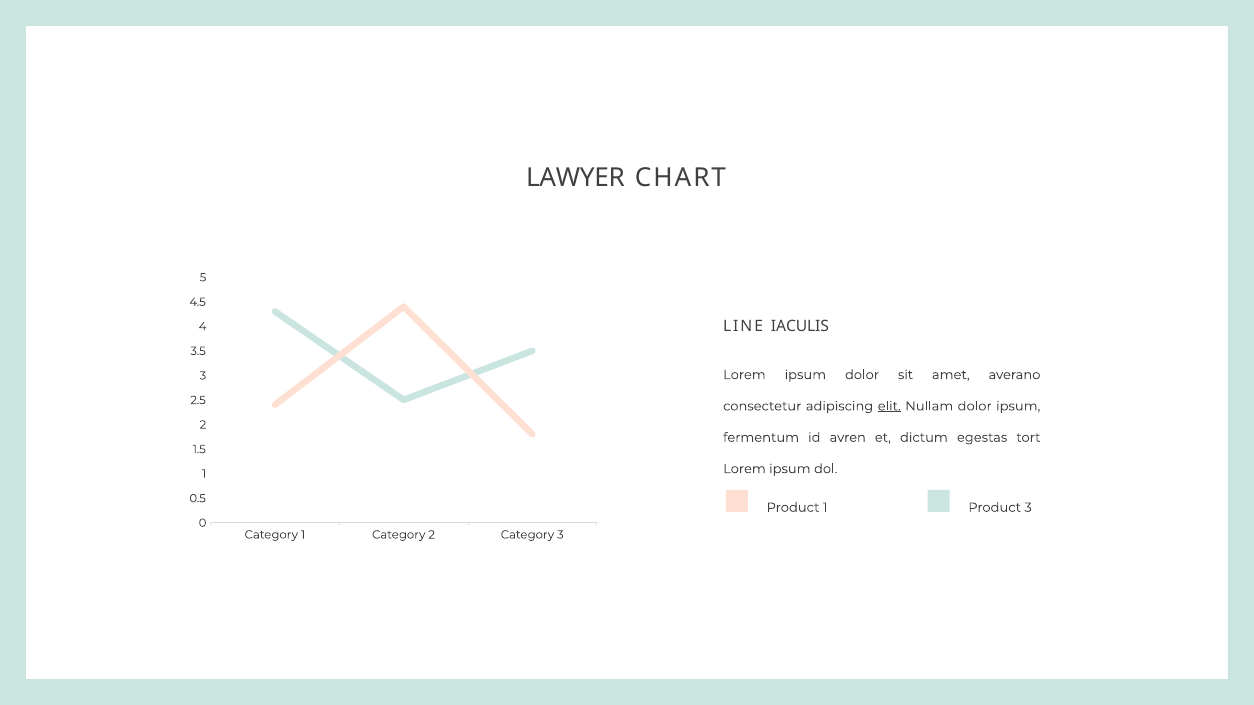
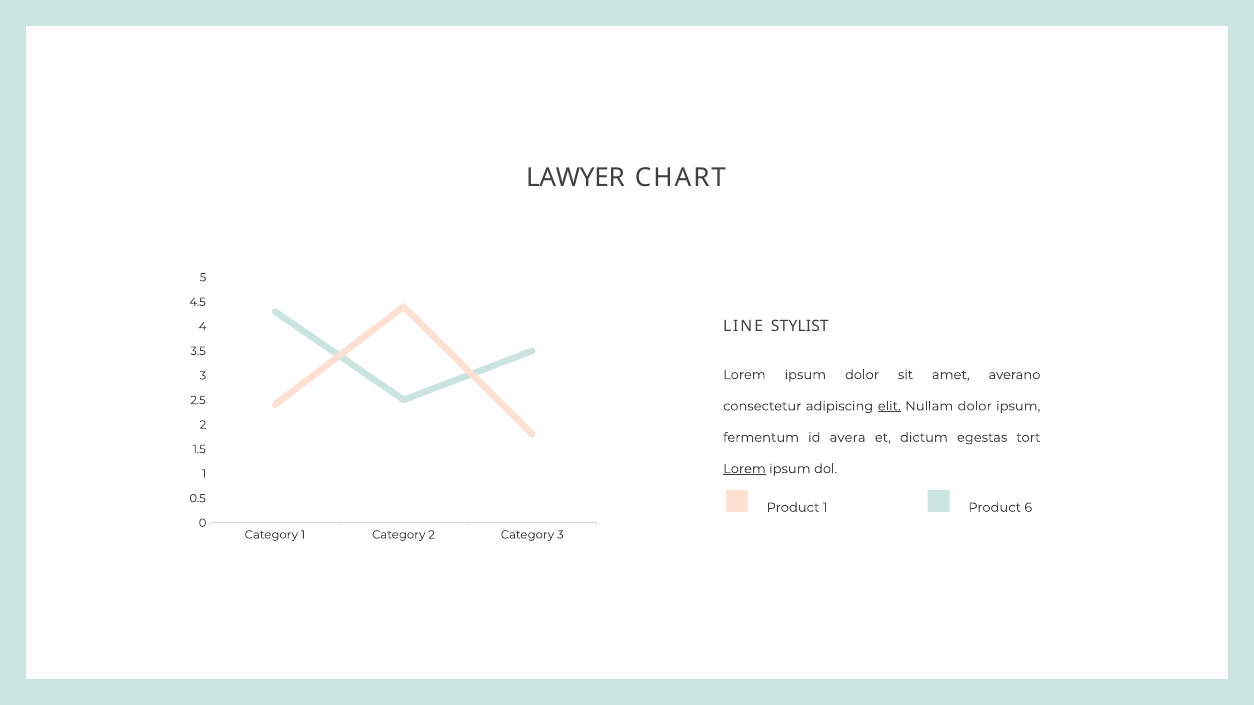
IACULIS: IACULIS -> STYLIST
avren: avren -> avera
Lorem at (744, 469) underline: none -> present
Product 3: 3 -> 6
